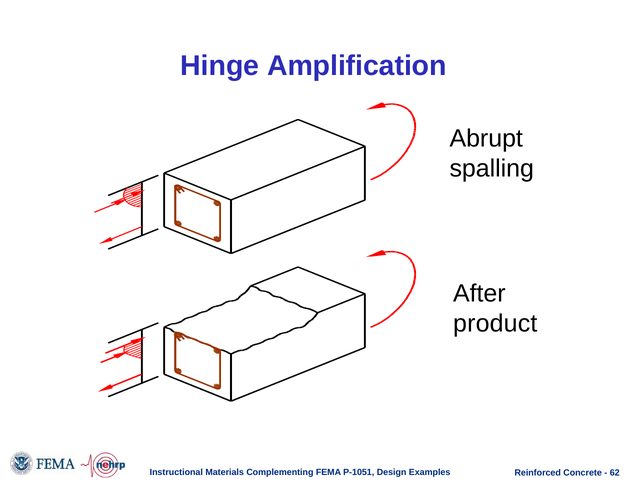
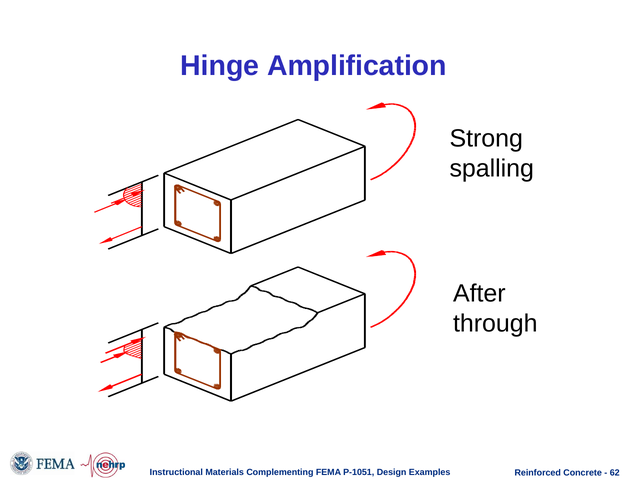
Abrupt: Abrupt -> Strong
product: product -> through
